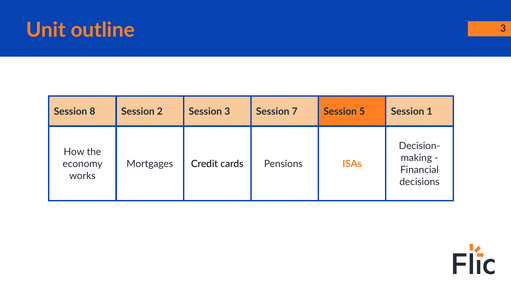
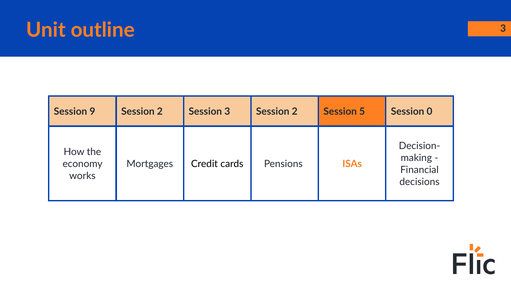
8: 8 -> 9
3 Session 7: 7 -> 2
1: 1 -> 0
